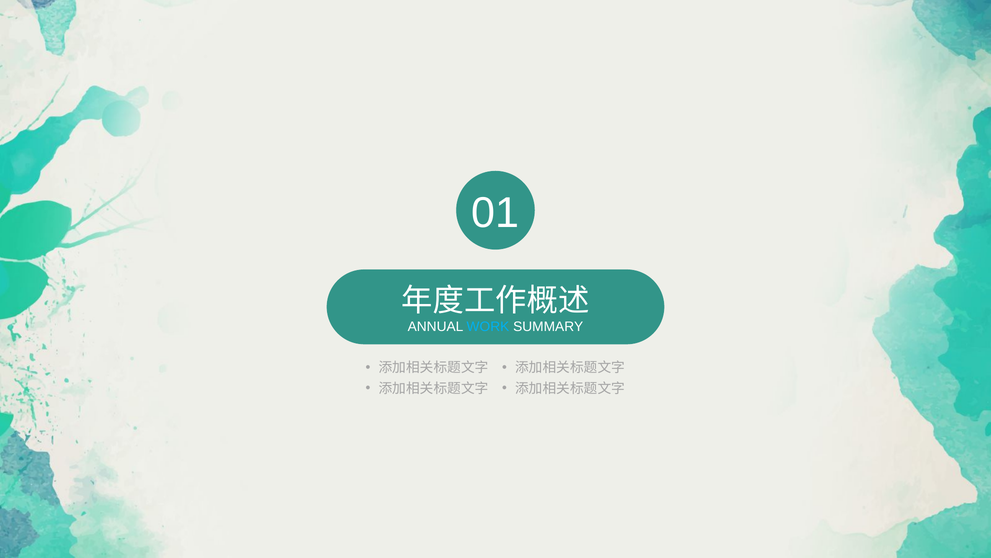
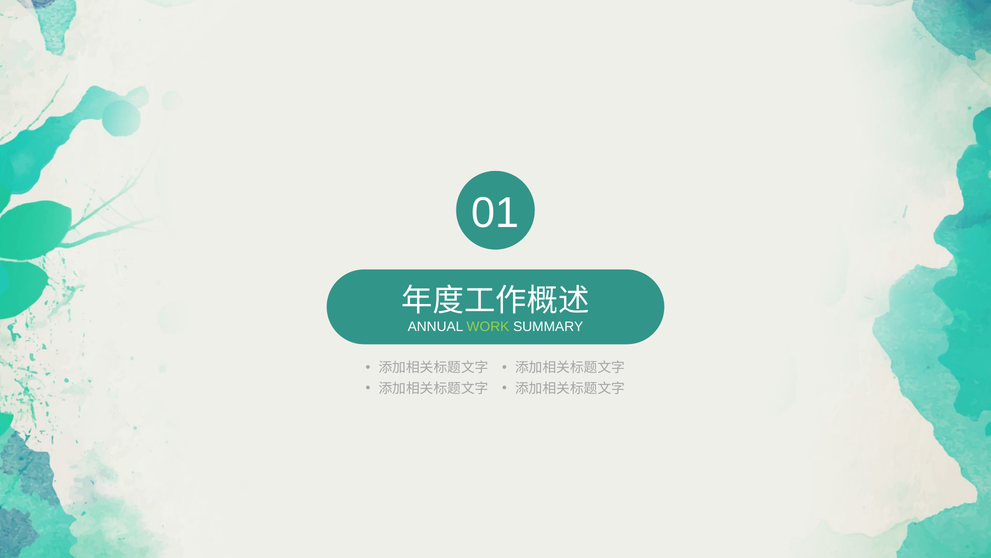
WORK colour: light blue -> light green
